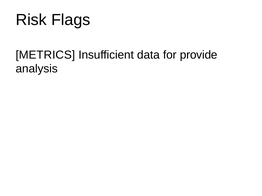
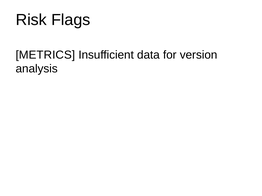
provide: provide -> version
